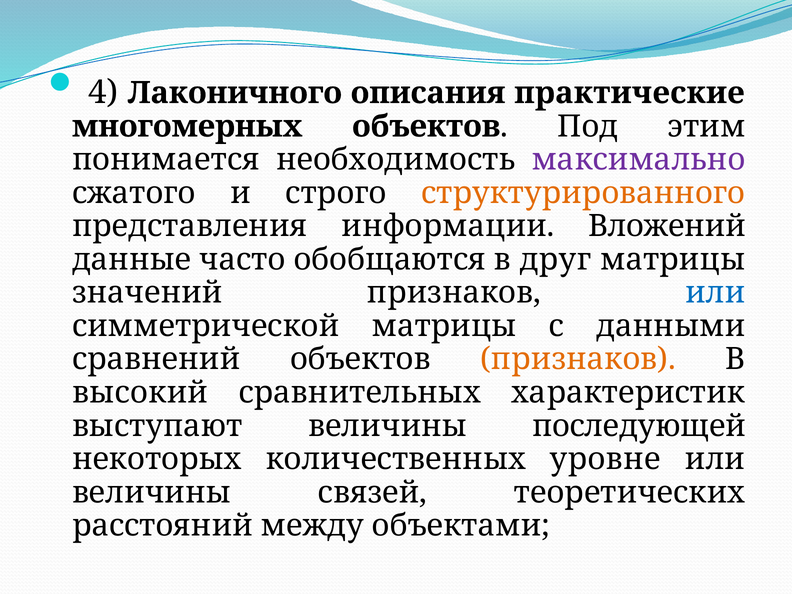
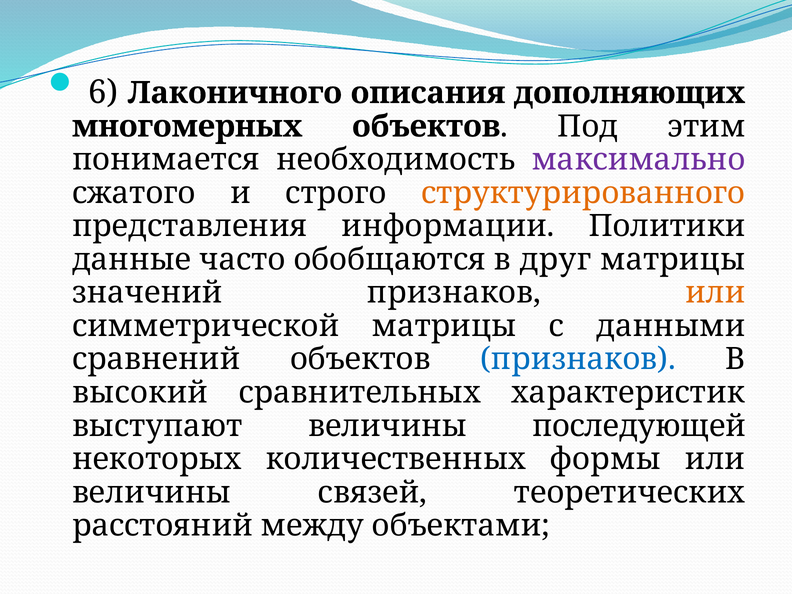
4: 4 -> 6
практические: практические -> дополняющих
Вложений: Вложений -> Политики
или at (715, 293) colour: blue -> orange
признаков at (578, 359) colour: orange -> blue
уровне: уровне -> формы
